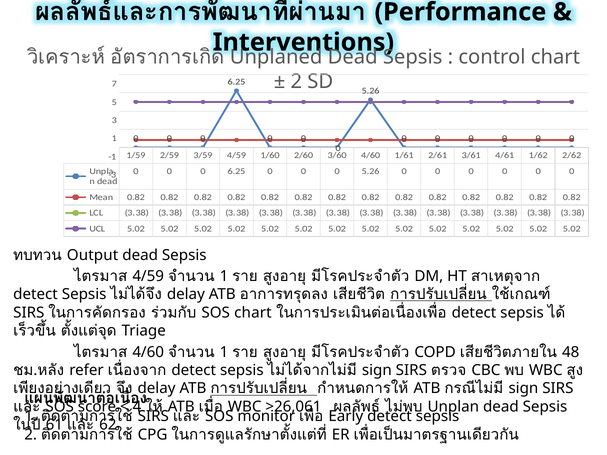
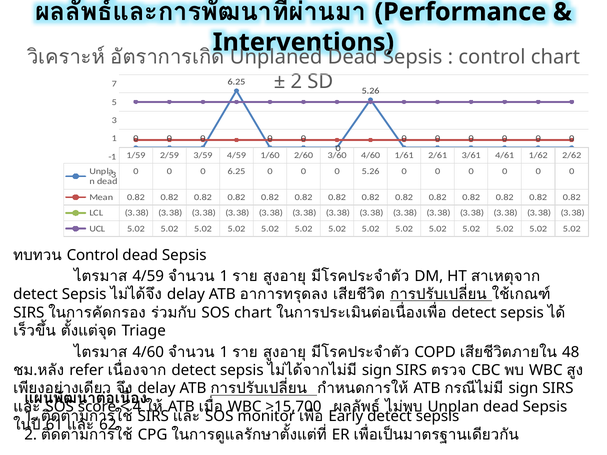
Output at (93, 255): Output -> Control
>26,061: >26,061 -> >15,700
